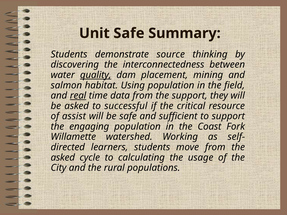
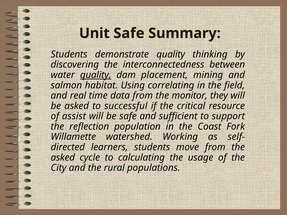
demonstrate source: source -> quality
Using population: population -> correlating
real underline: present -> none
the support: support -> monitor
engaging: engaging -> reflection
